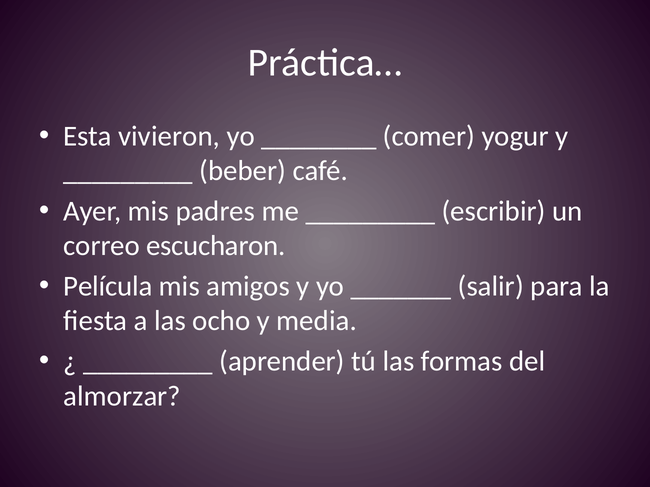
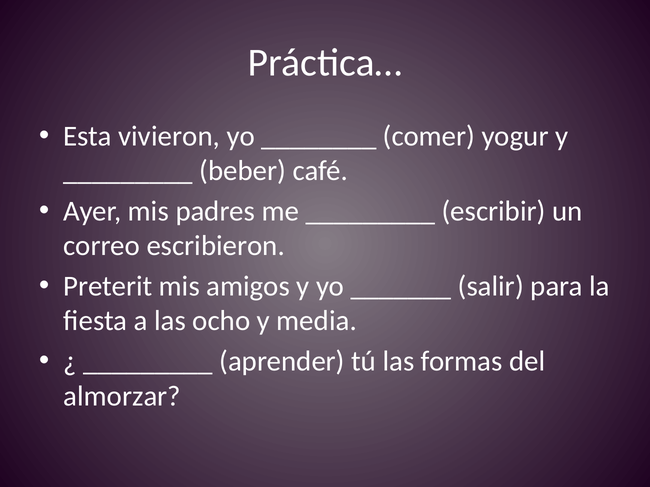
escucharon: escucharon -> escribieron
Película: Película -> Preterit
